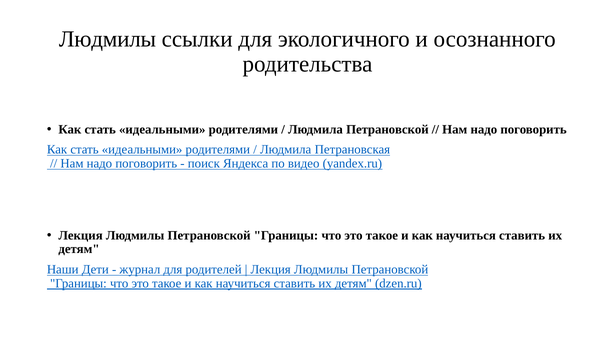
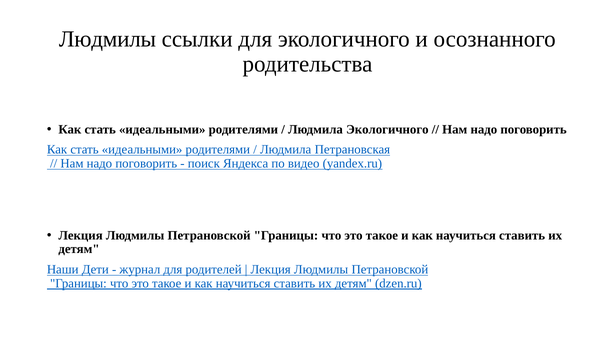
Людмила Петрановской: Петрановской -> Экологичного
